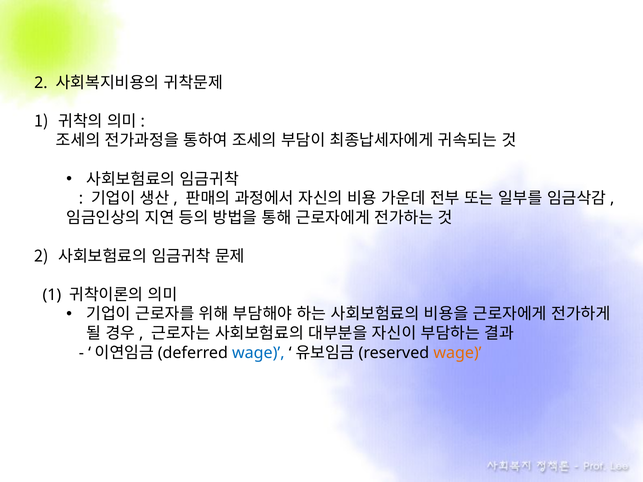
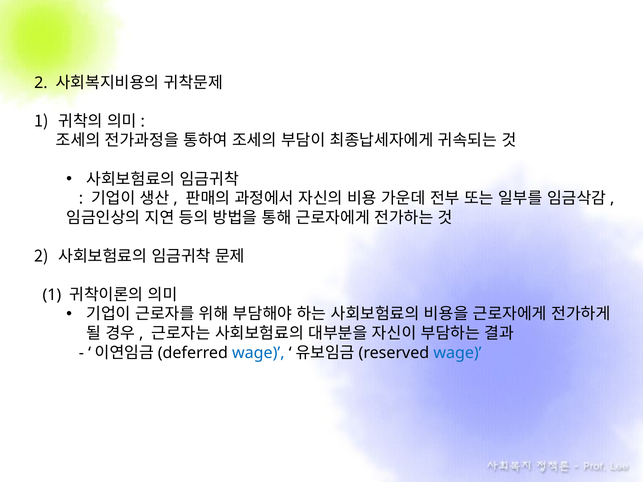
wage at (457, 353) colour: orange -> blue
